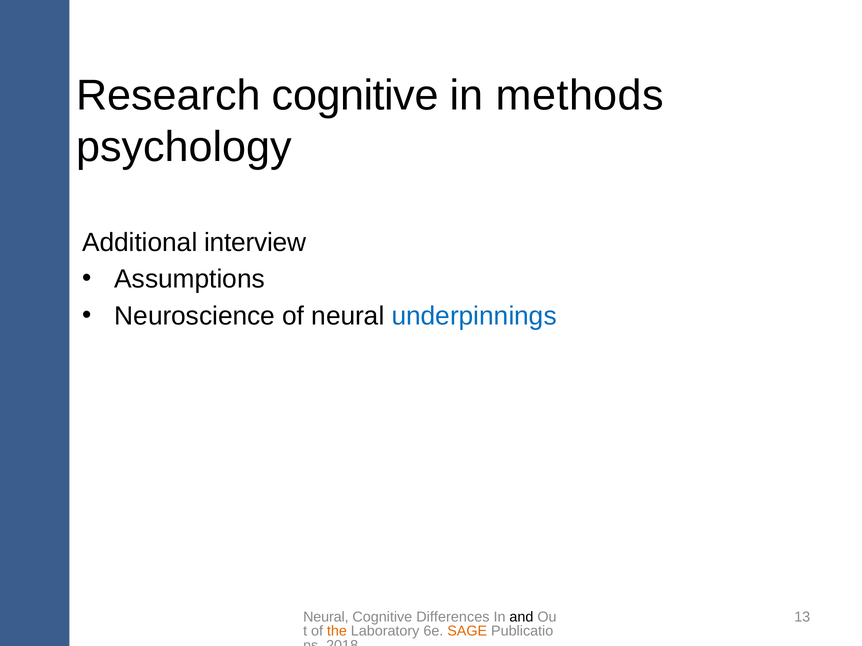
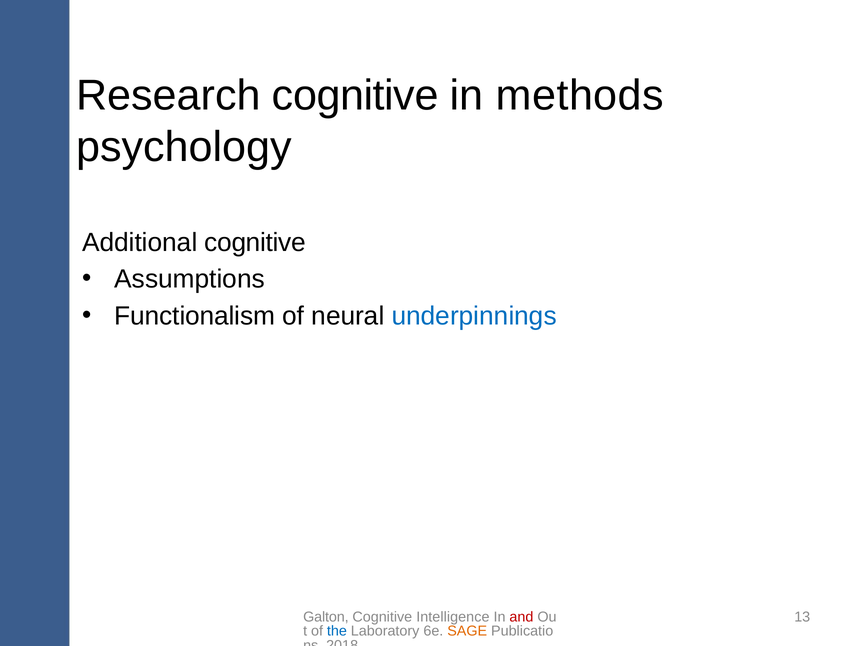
Additional interview: interview -> cognitive
Neuroscience: Neuroscience -> Functionalism
Neural at (326, 617): Neural -> Galton
Differences: Differences -> Intelligence
and colour: black -> red
the colour: orange -> blue
